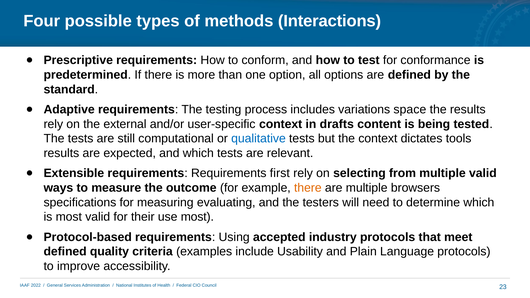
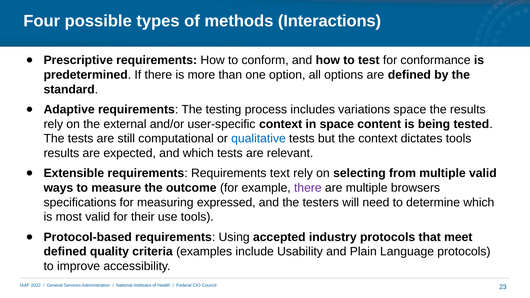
in drafts: drafts -> space
first: first -> text
there at (308, 188) colour: orange -> purple
evaluating: evaluating -> expressed
use most: most -> tools
